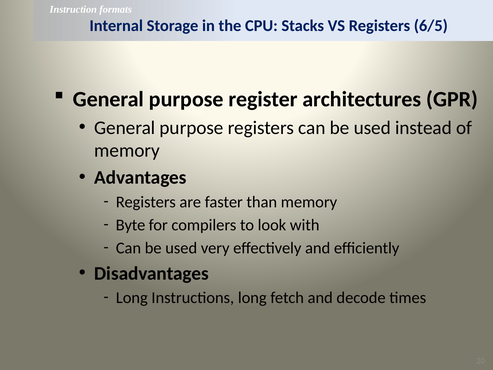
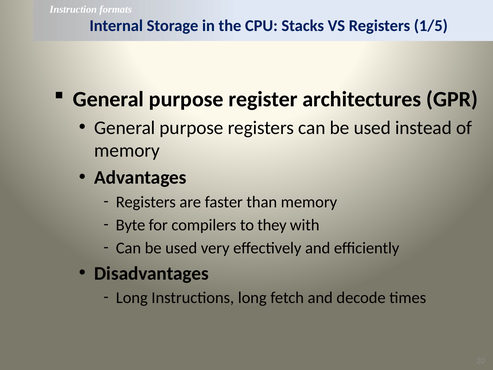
6/5: 6/5 -> 1/5
look: look -> they
